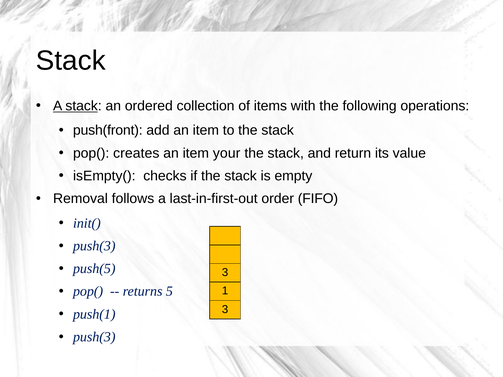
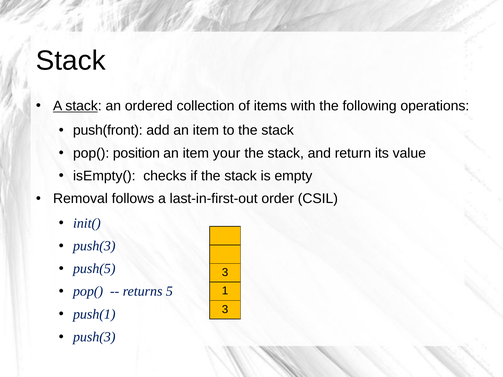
creates: creates -> position
FIFO: FIFO -> CSIL
